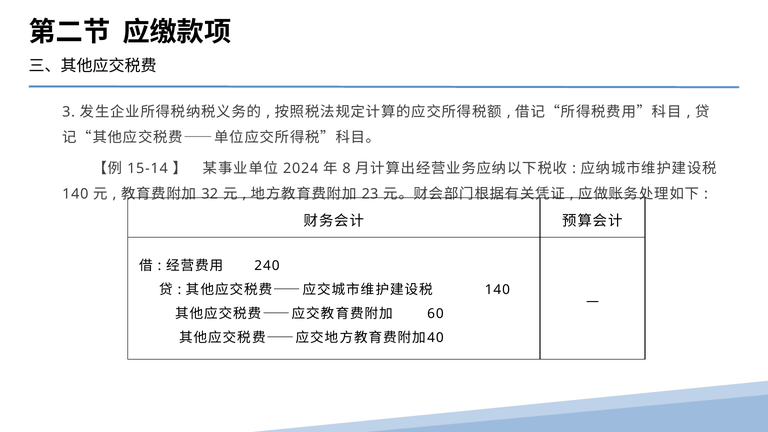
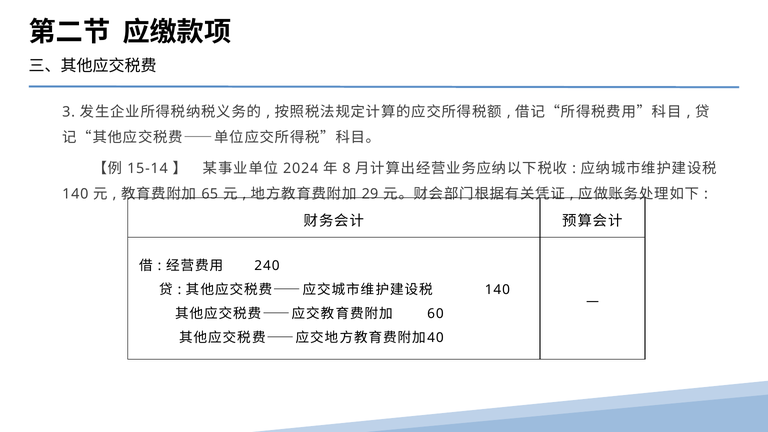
32: 32 -> 65
23: 23 -> 29
